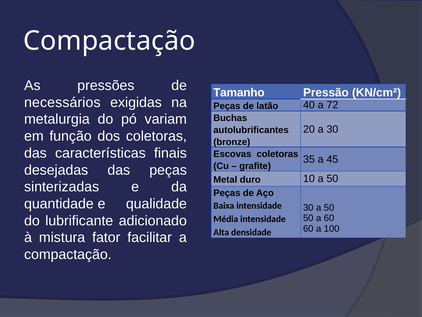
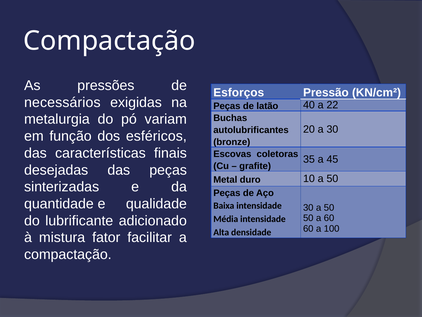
Tamanho: Tamanho -> Esforços
72: 72 -> 22
dos coletoras: coletoras -> esféricos
